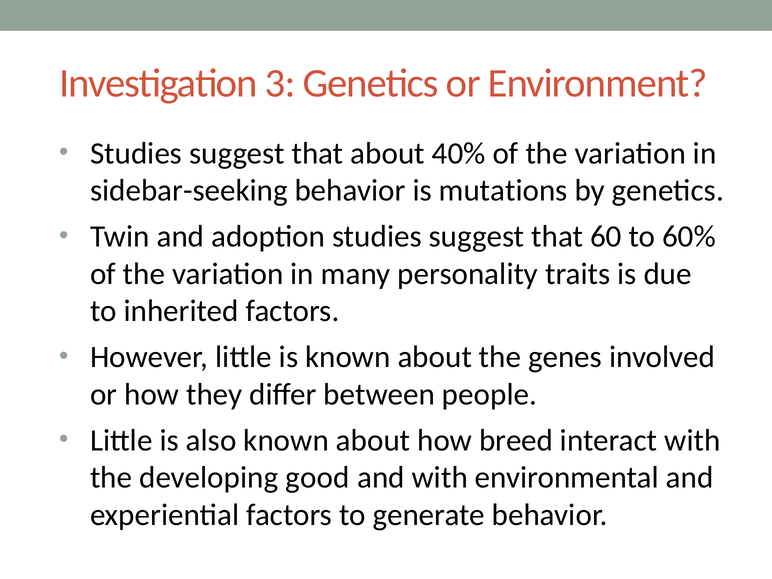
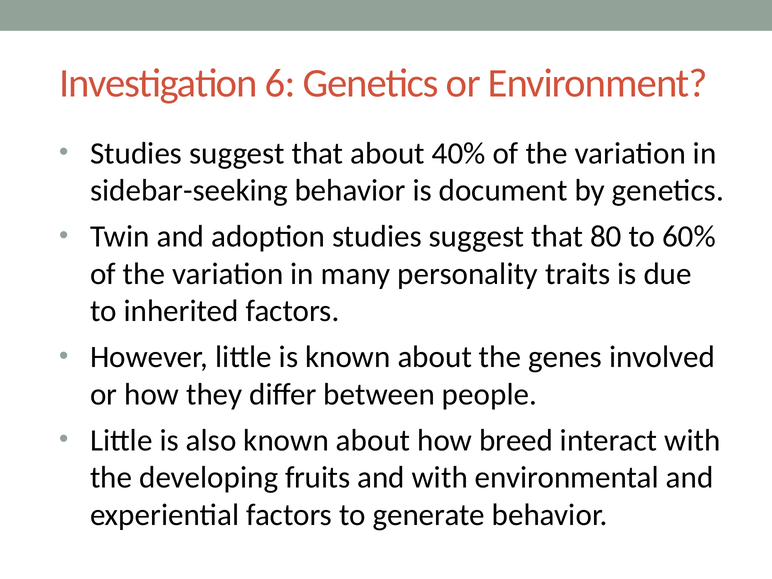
3: 3 -> 6
mutations: mutations -> document
60: 60 -> 80
good: good -> fruits
